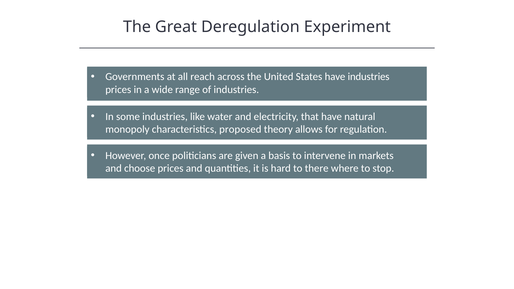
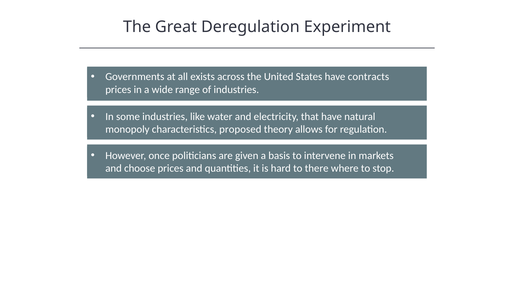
reach: reach -> exists
have industries: industries -> contracts
